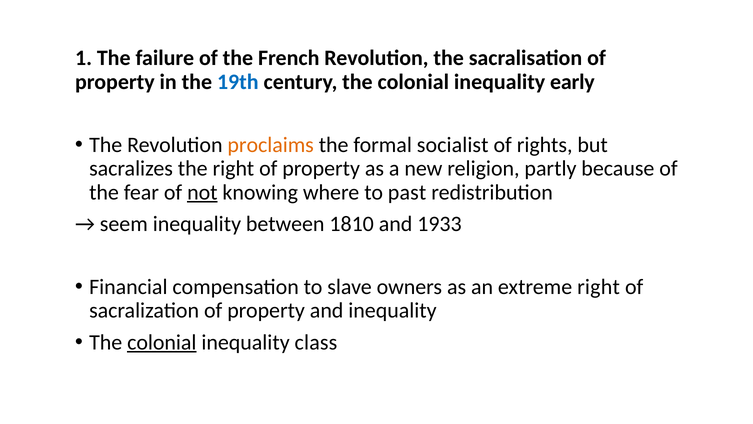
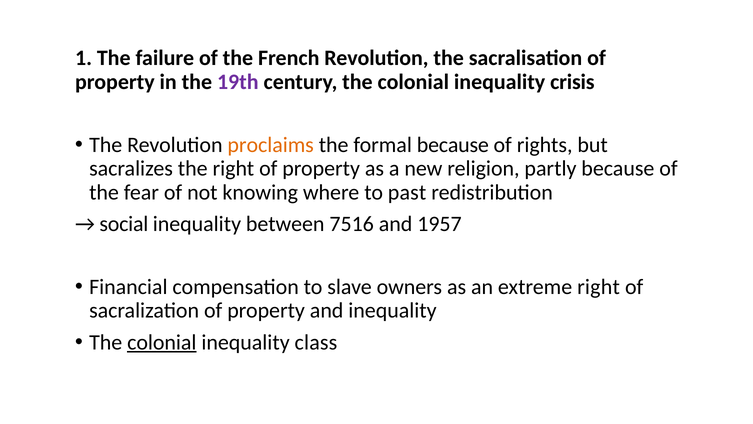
19th colour: blue -> purple
early: early -> crisis
formal socialist: socialist -> because
not underline: present -> none
seem: seem -> social
1810: 1810 -> 7516
1933: 1933 -> 1957
